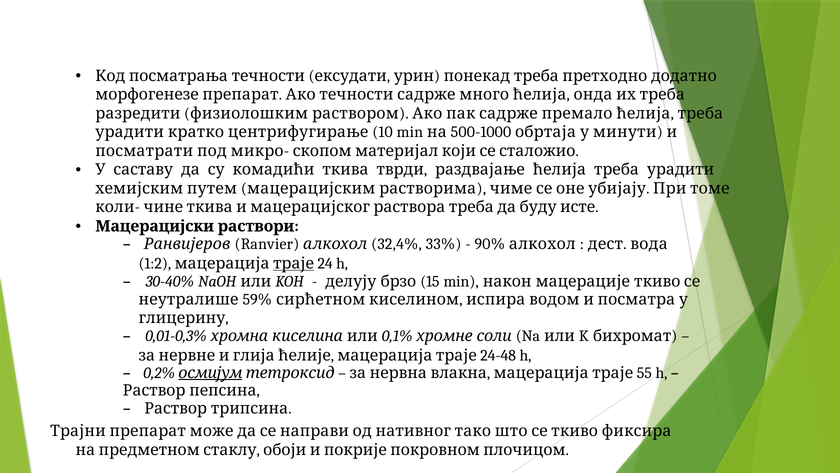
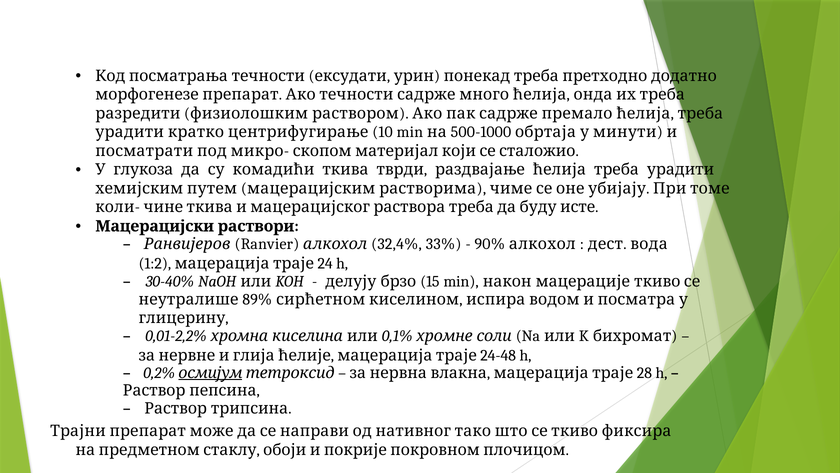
саставу: саставу -> глукоза
траје at (294, 263) underline: present -> none
59%: 59% -> 89%
0,01-0,3%: 0,01-0,3% -> 0,01-2,2%
55: 55 -> 28
